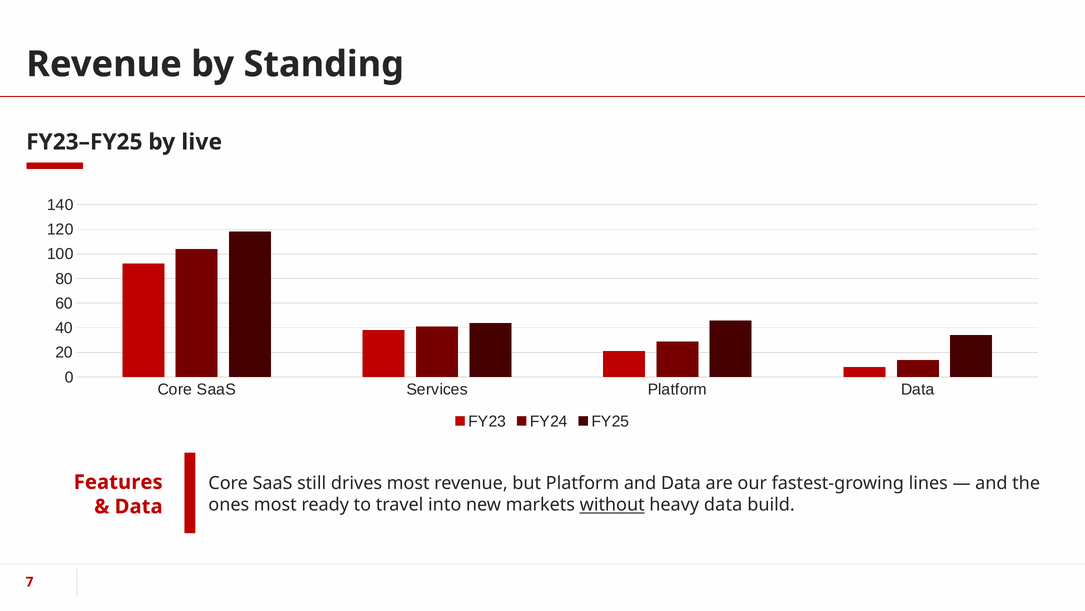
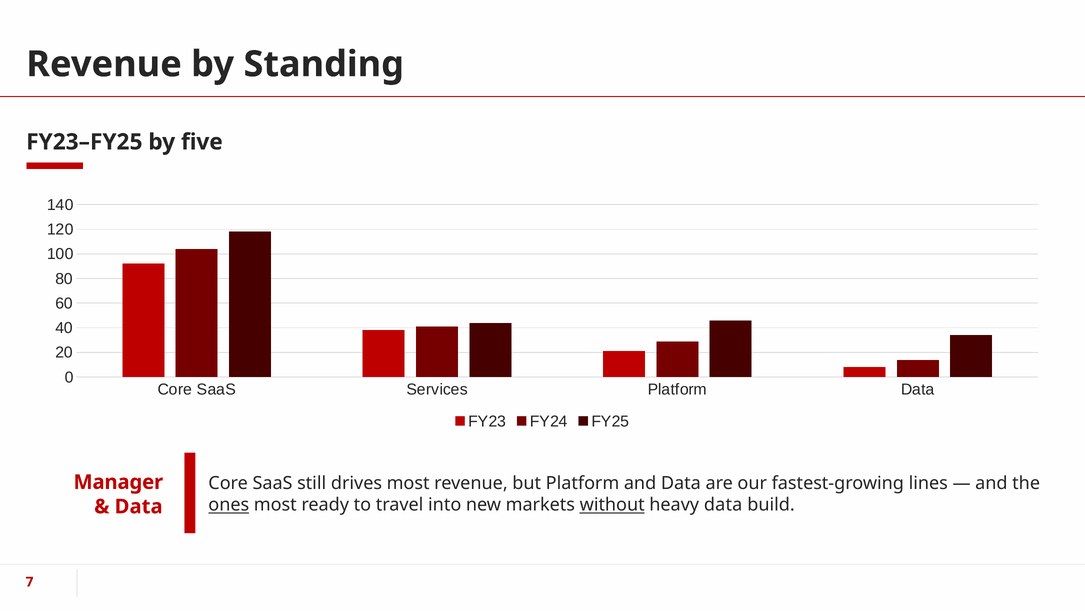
live: live -> five
Features: Features -> Manager
ones underline: none -> present
